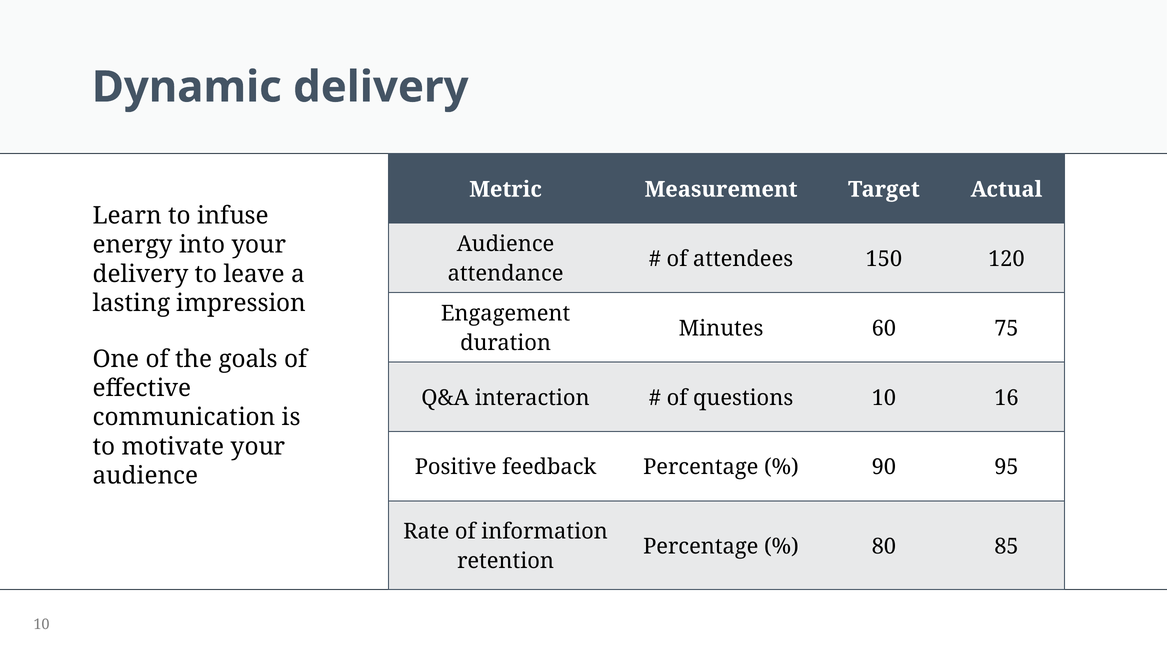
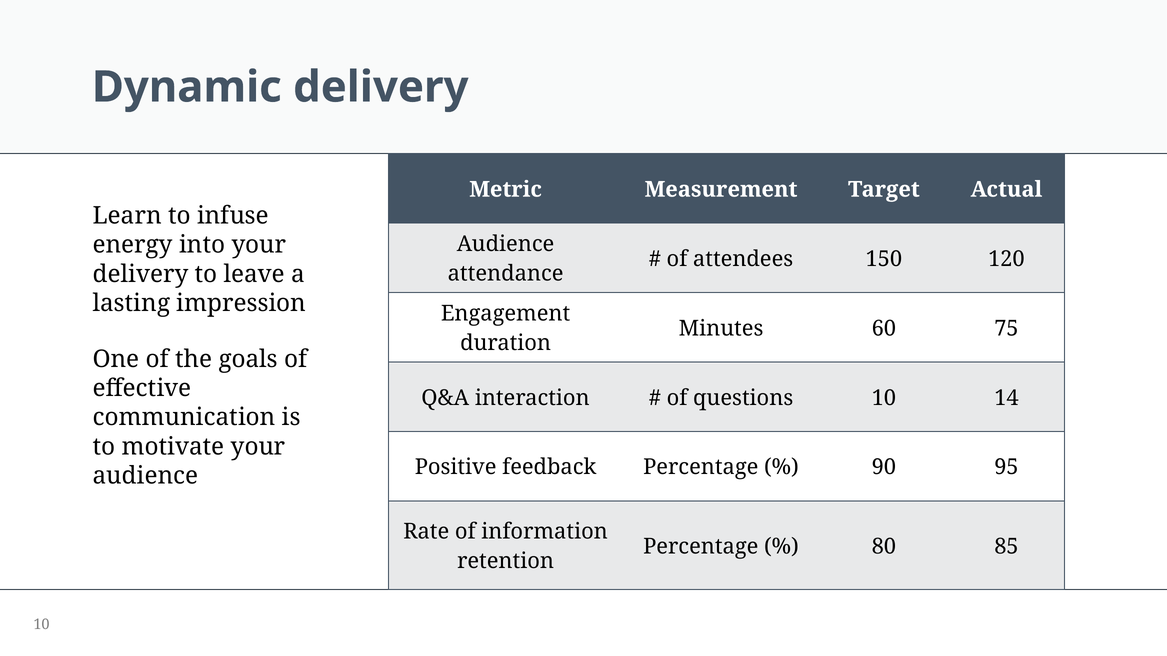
16: 16 -> 14
